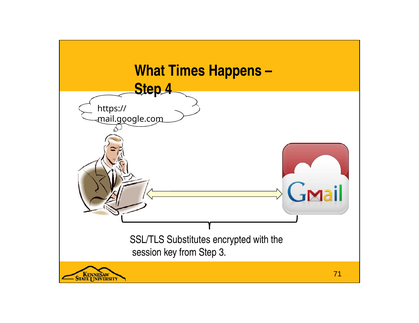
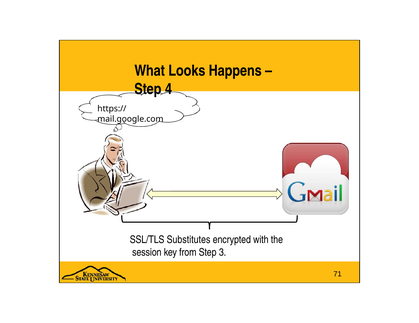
Times: Times -> Looks
